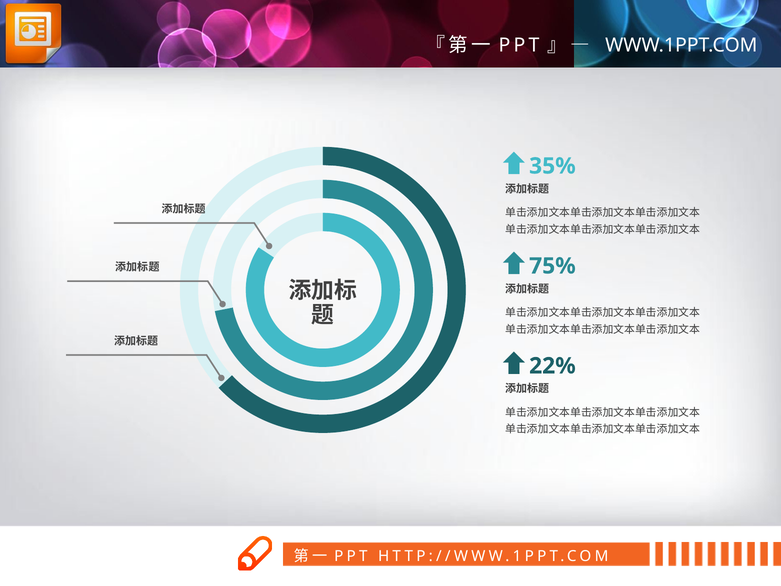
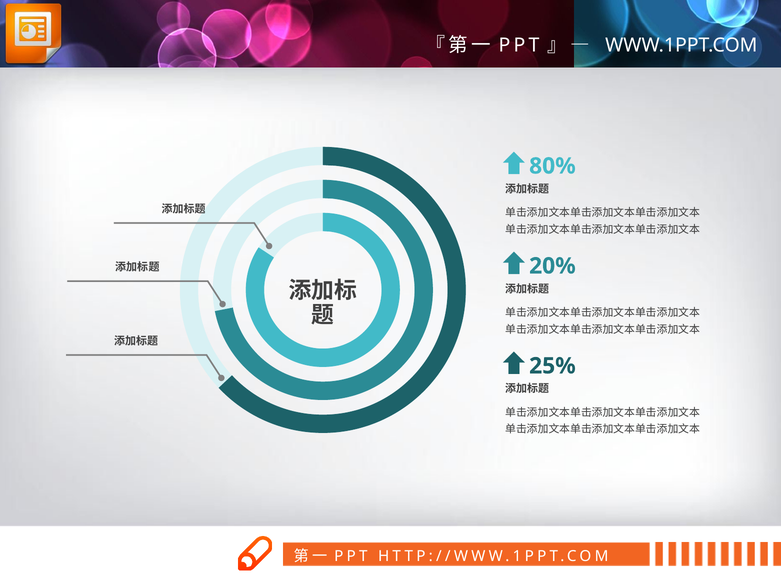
35%: 35% -> 80%
75%: 75% -> 20%
22%: 22% -> 25%
